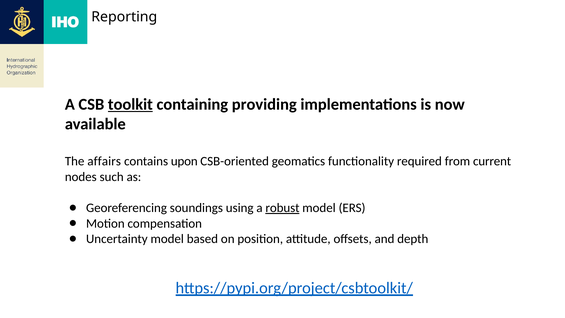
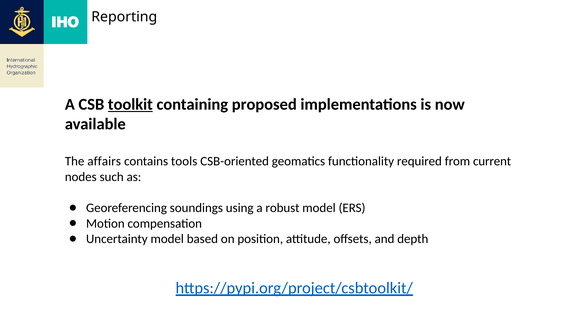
providing: providing -> proposed
upon: upon -> tools
robust underline: present -> none
